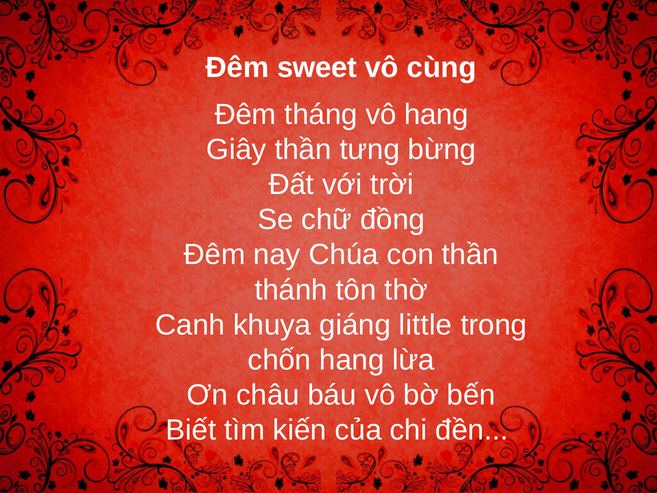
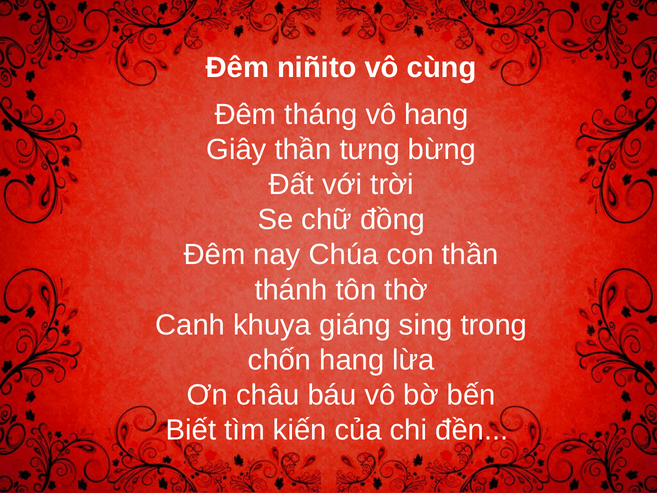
sweet: sweet -> niñito
little: little -> sing
